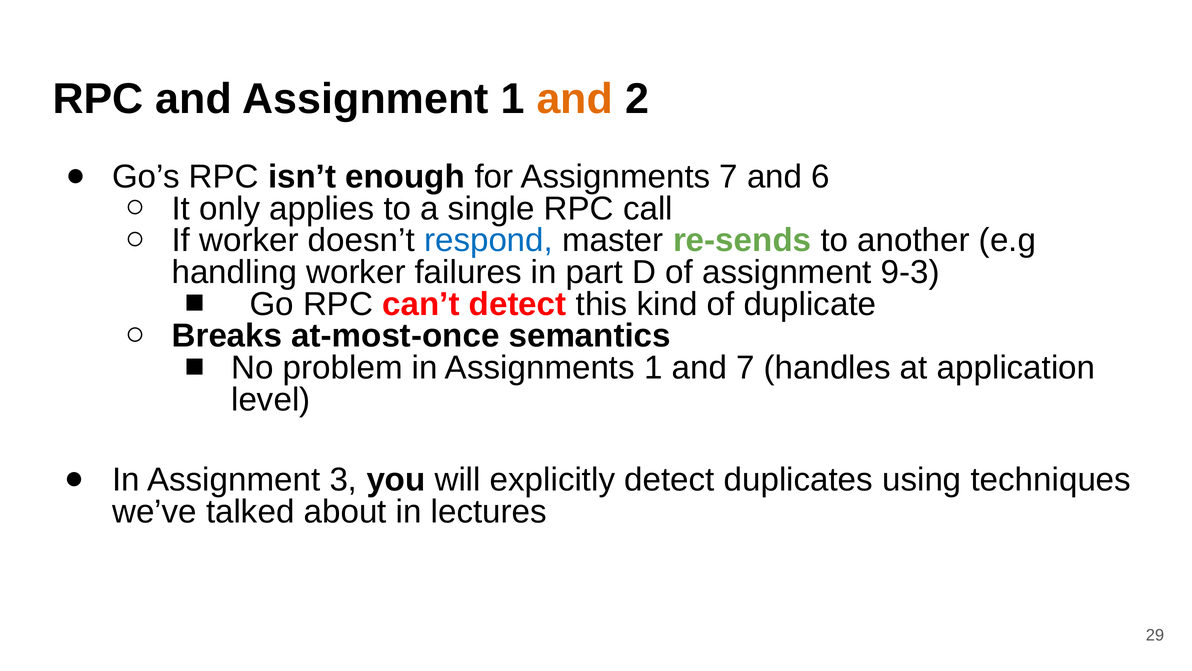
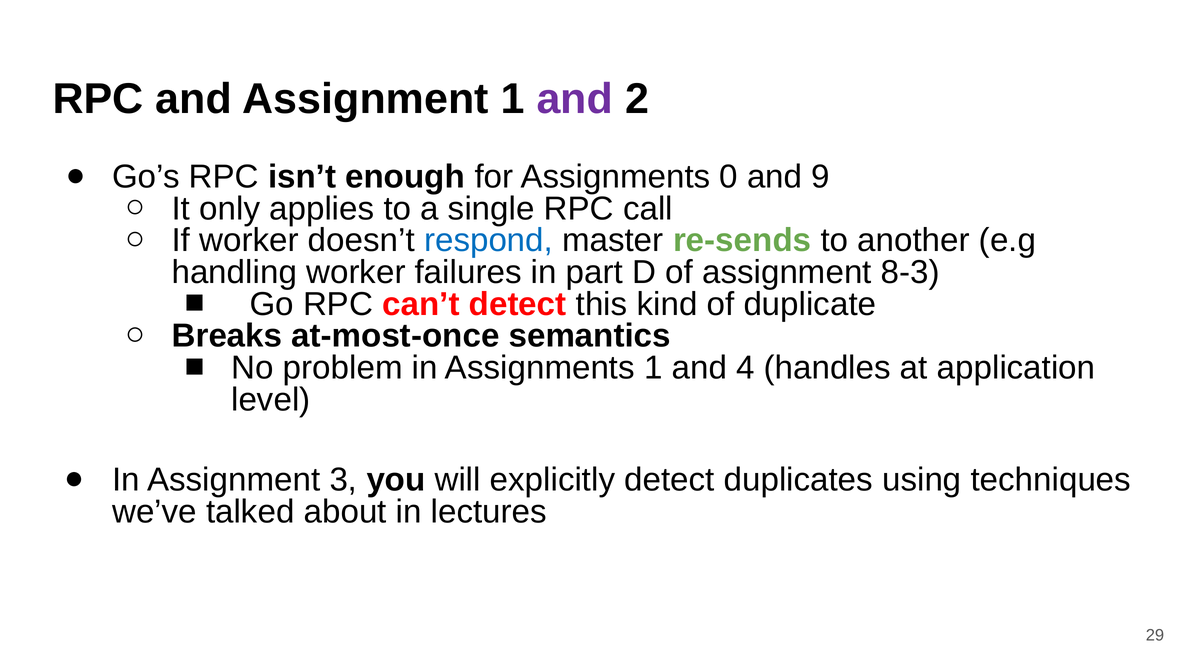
and at (575, 99) colour: orange -> purple
Assignments 7: 7 -> 0
6: 6 -> 9
9-3: 9-3 -> 8-3
and 7: 7 -> 4
